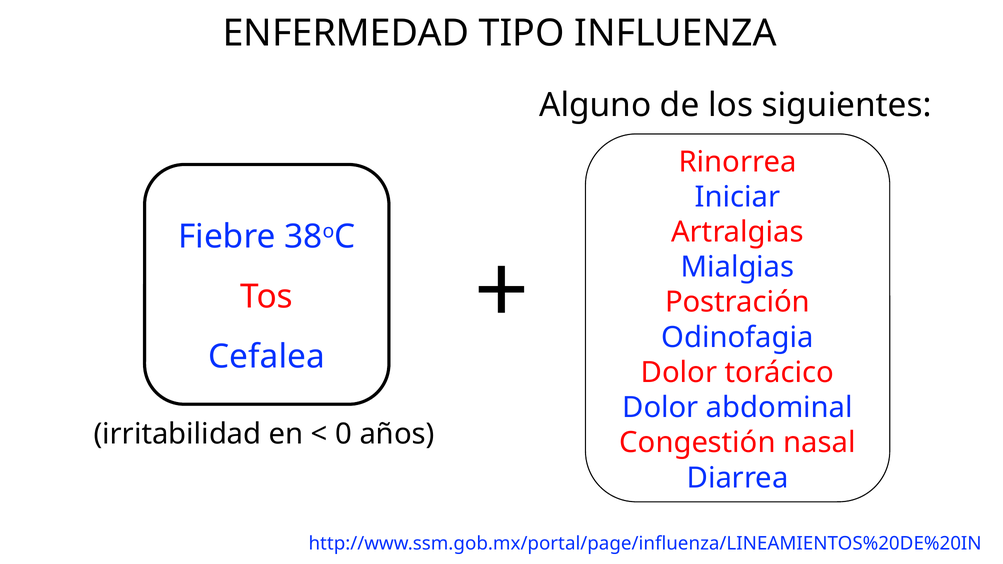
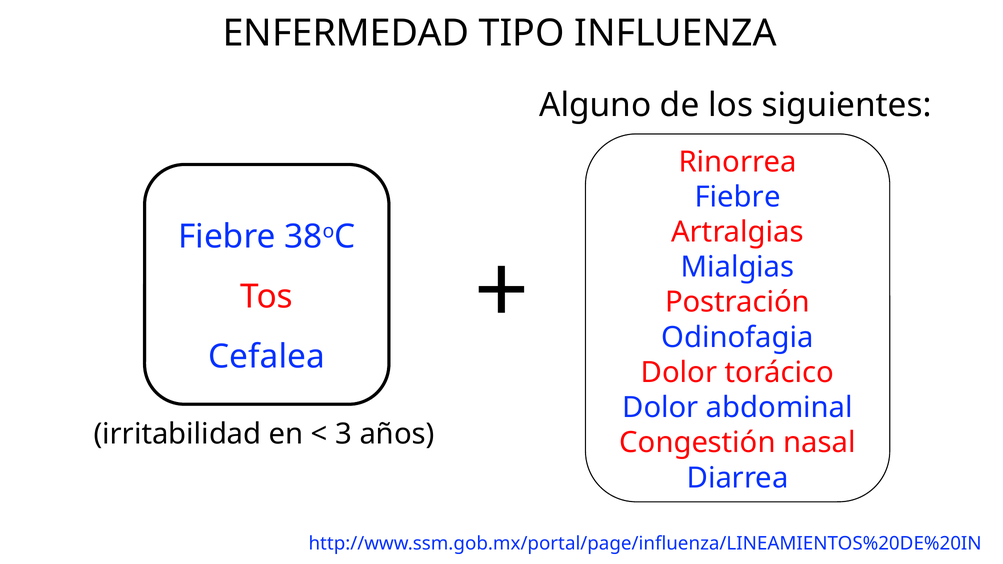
Iniciar at (738, 197): Iniciar -> Fiebre
0: 0 -> 3
